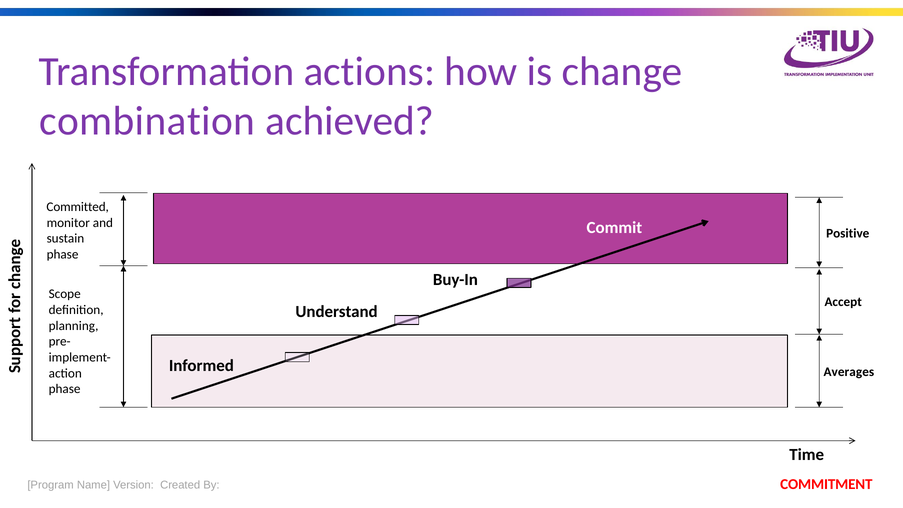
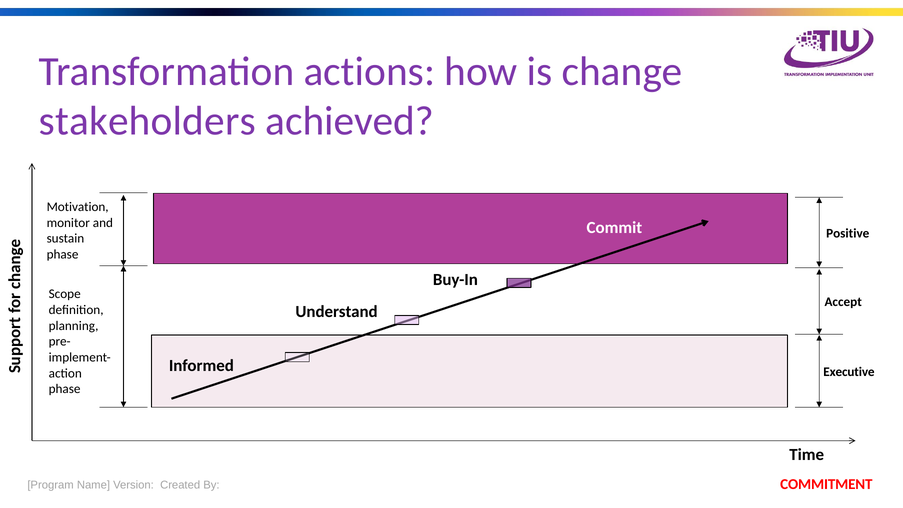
combination: combination -> stakeholders
Committed: Committed -> Motivation
Averages: Averages -> Executive
